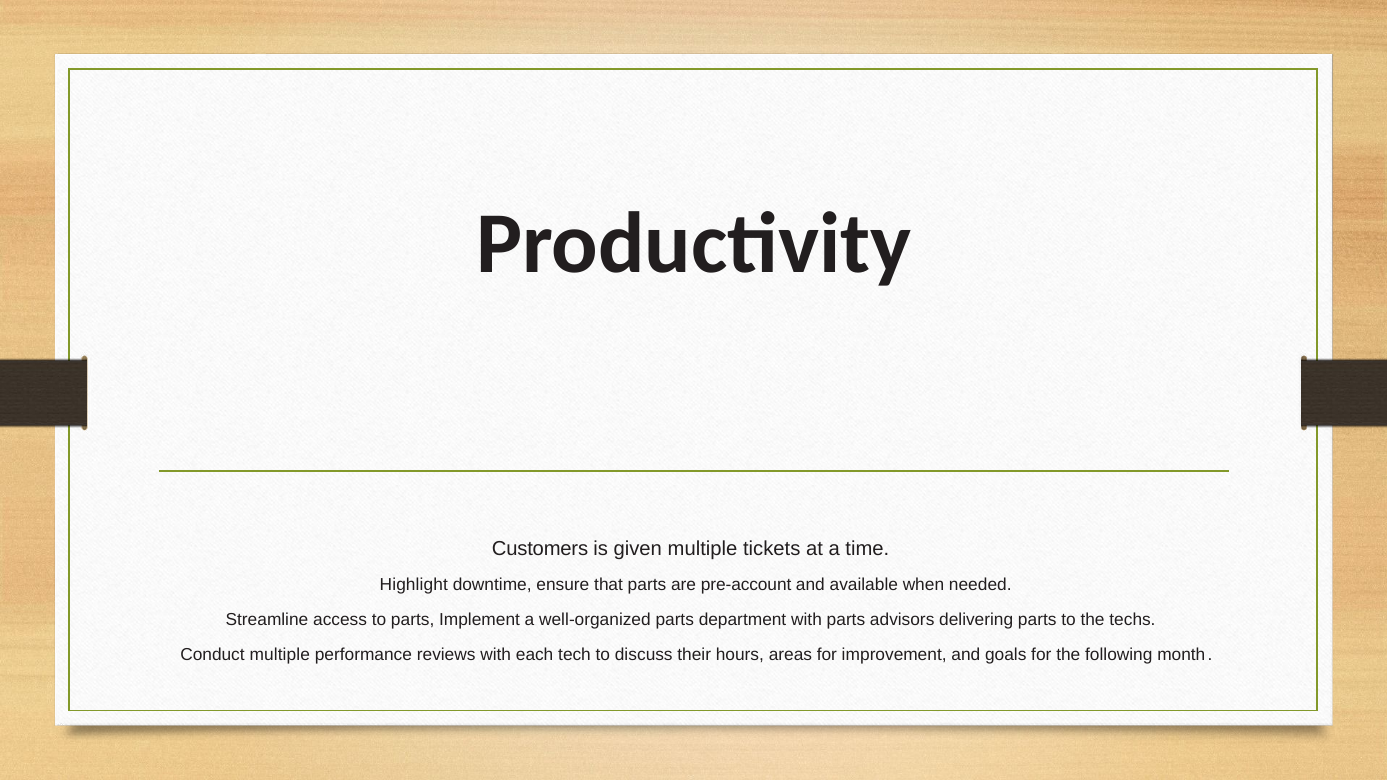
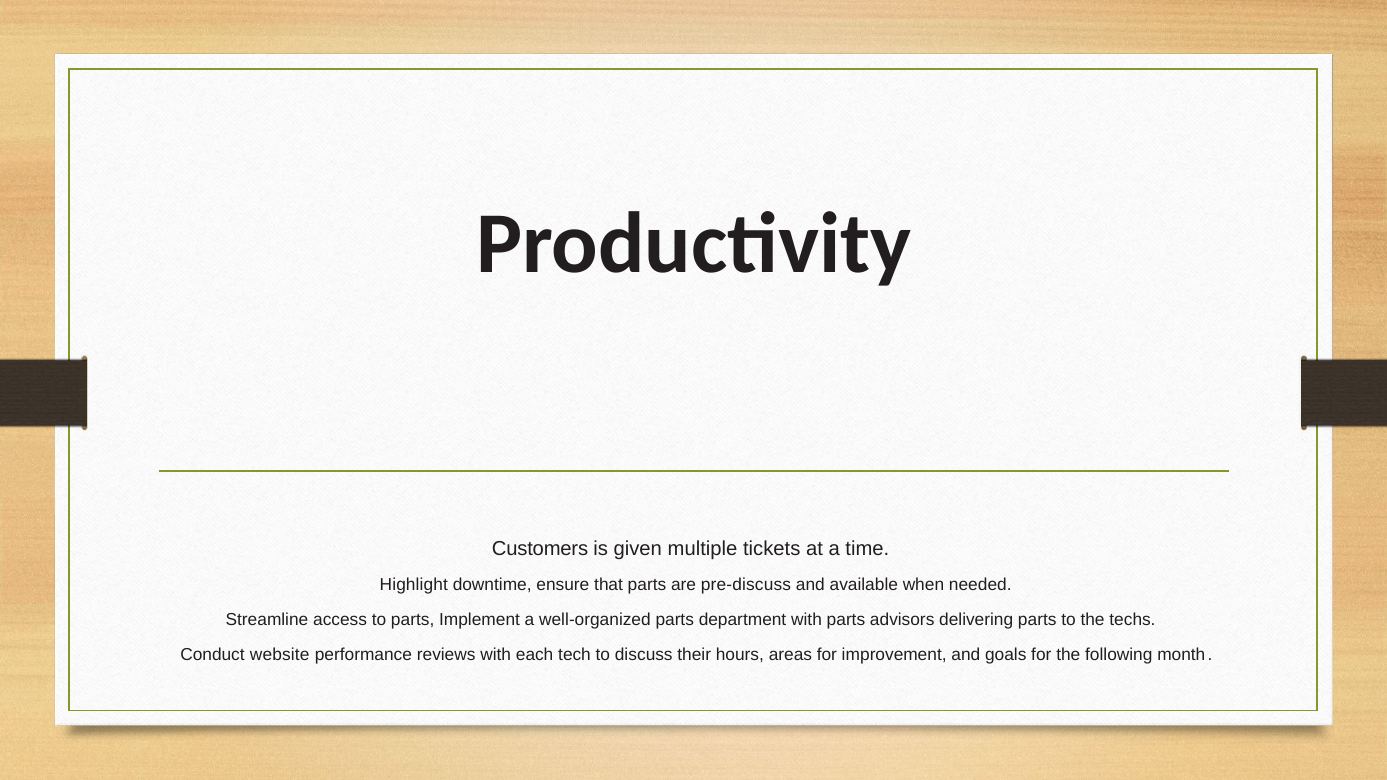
pre-account: pre-account -> pre-discuss
Conduct multiple: multiple -> website
